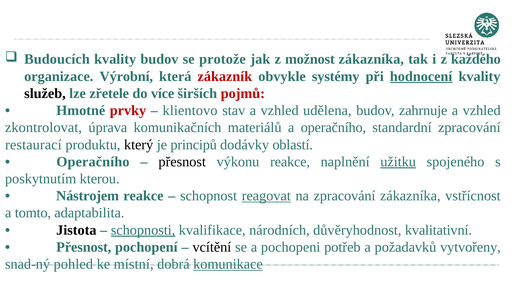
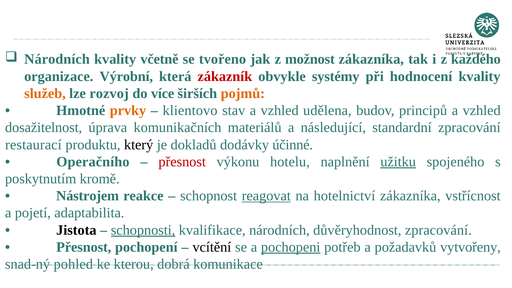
Budoucích at (57, 59): Budoucích -> Národních
kvality budov: budov -> včetně
protože: protože -> tvořeno
hodnocení underline: present -> none
služeb colour: black -> orange
zřetele: zřetele -> rozvoj
pojmů colour: red -> orange
prvky colour: red -> orange
zahrnuje: zahrnuje -> principů
zkontrolovat: zkontrolovat -> dosažitelnost
a operačního: operačního -> následující
principů: principů -> dokladů
oblastí: oblastí -> účinné
přesnost at (182, 162) colour: black -> red
výkonu reakce: reakce -> hotelu
kterou: kterou -> kromě
na zpracování: zpracování -> hotelnictví
tomto: tomto -> pojetí
důvěryhodnost kvalitativní: kvalitativní -> zpracování
pochopeni underline: none -> present
místní: místní -> kterou
komunikace underline: present -> none
